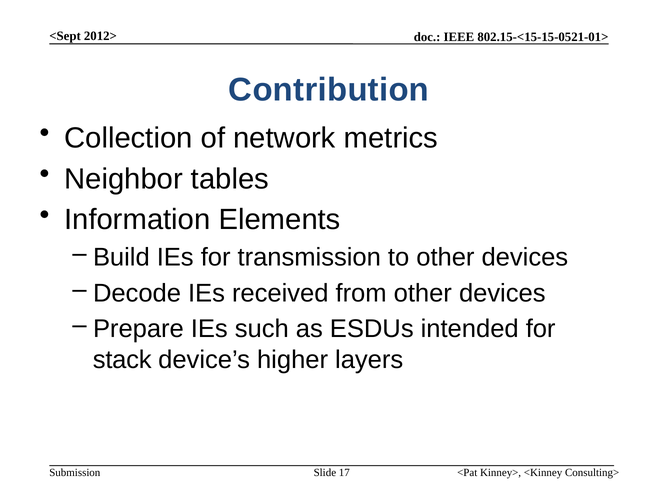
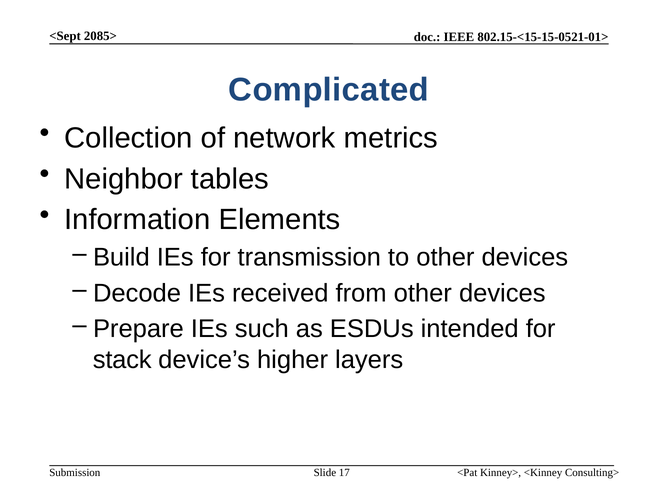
2012>: 2012> -> 2085>
Contribution: Contribution -> Complicated
